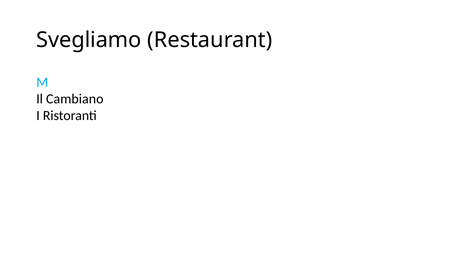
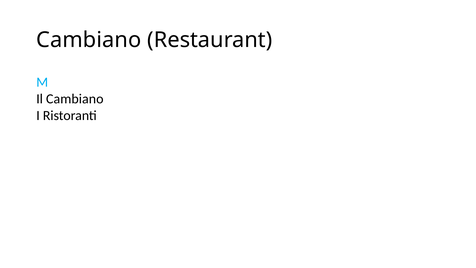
Svegliamo at (89, 40): Svegliamo -> Cambiano
